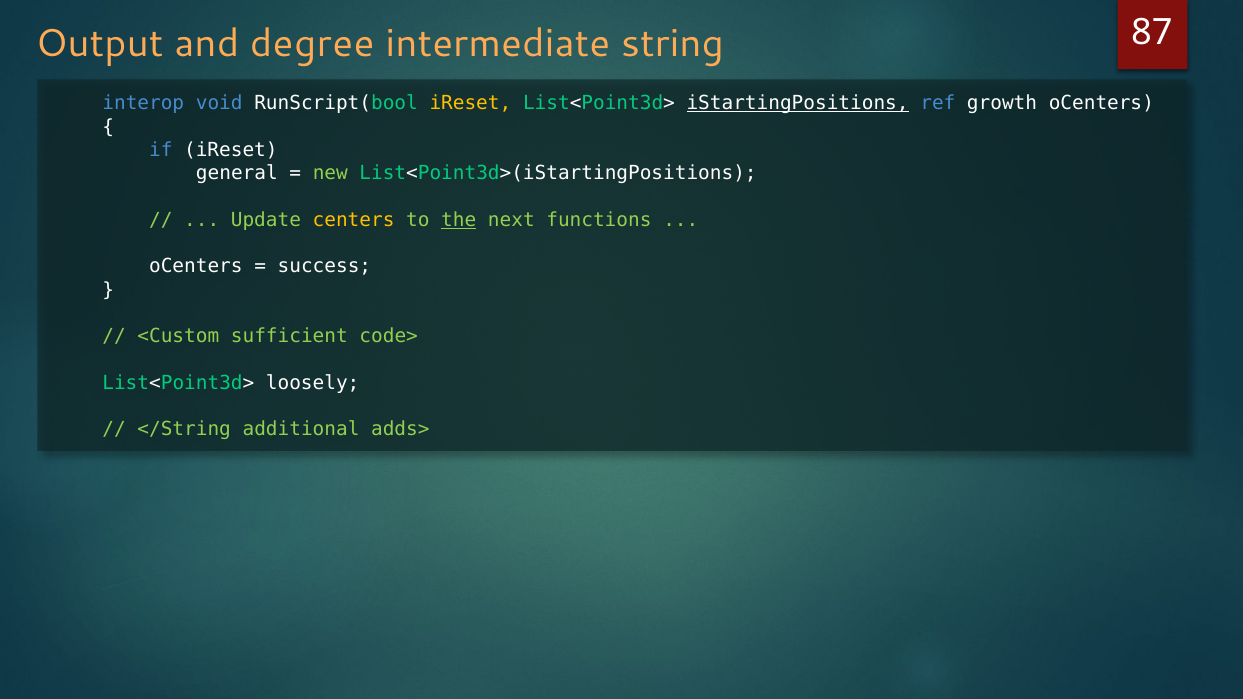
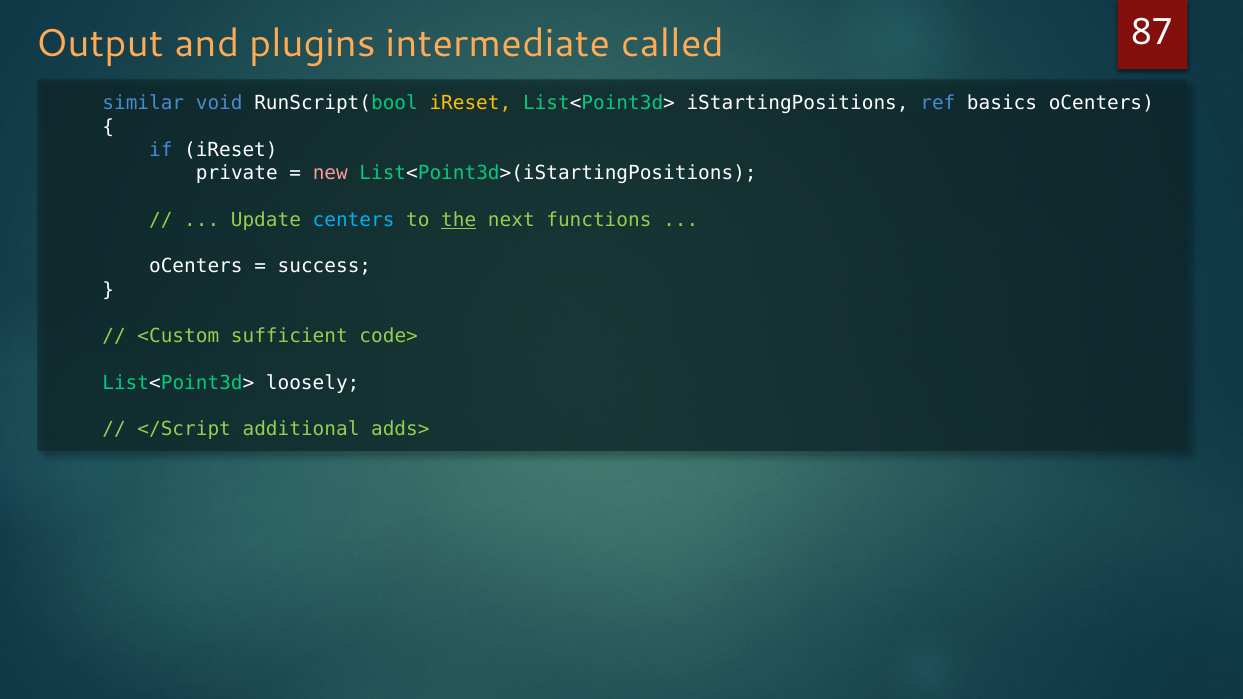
degree: degree -> plugins
string: string -> called
interop: interop -> similar
iStartingPositions underline: present -> none
growth: growth -> basics
general: general -> private
new colour: light green -> pink
centers colour: yellow -> light blue
</String: </String -> </Script
